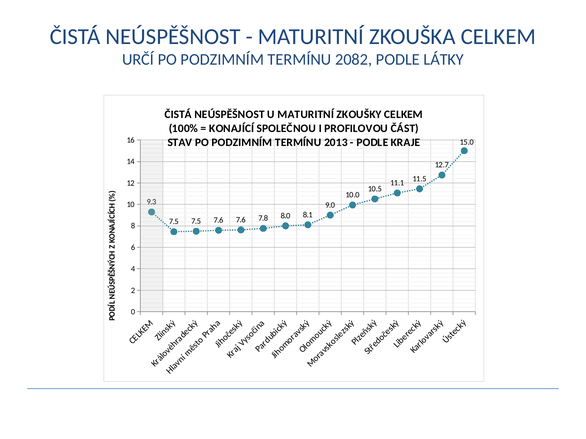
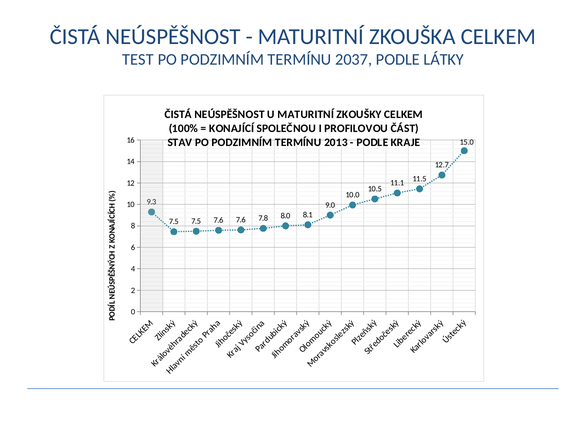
URČÍ: URČÍ -> TEST
2082: 2082 -> 2037
